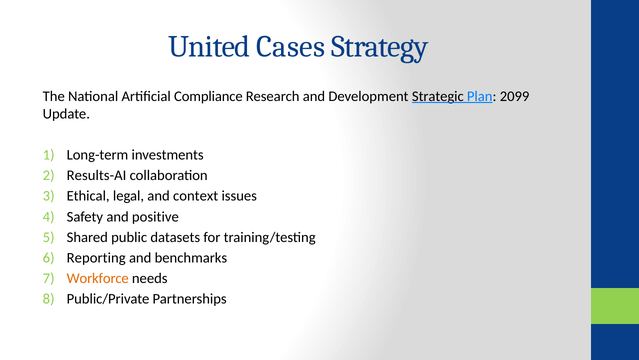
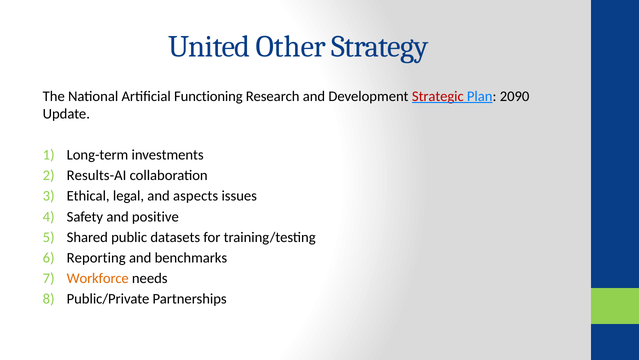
Cases: Cases -> Other
Compliance: Compliance -> Functioning
Strategic colour: black -> red
2099: 2099 -> 2090
context: context -> aspects
